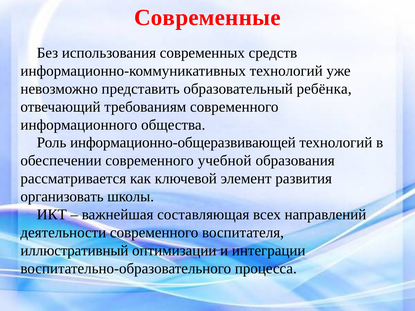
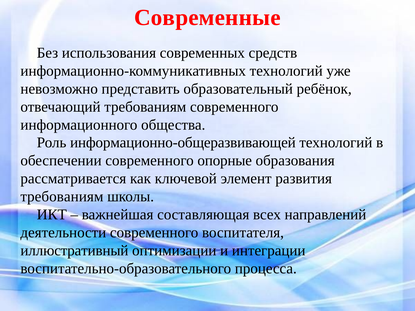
ребёнка: ребёнка -> ребёнок
учебной: учебной -> опорные
организовать at (62, 197): организовать -> требованиям
